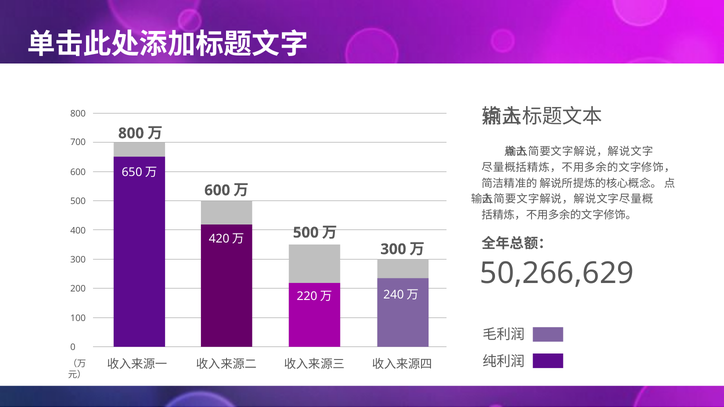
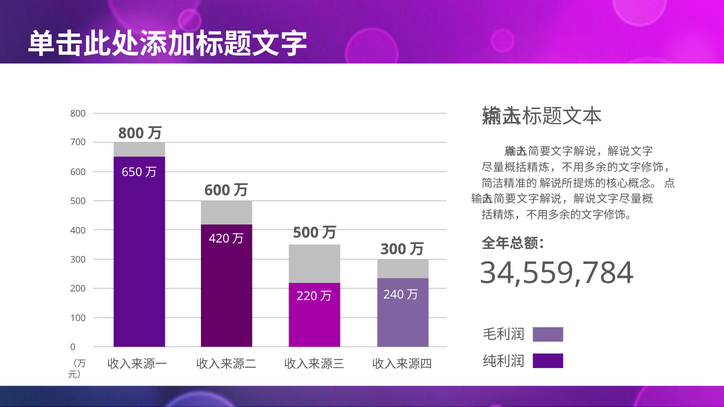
50,266,629: 50,266,629 -> 34,559,784
